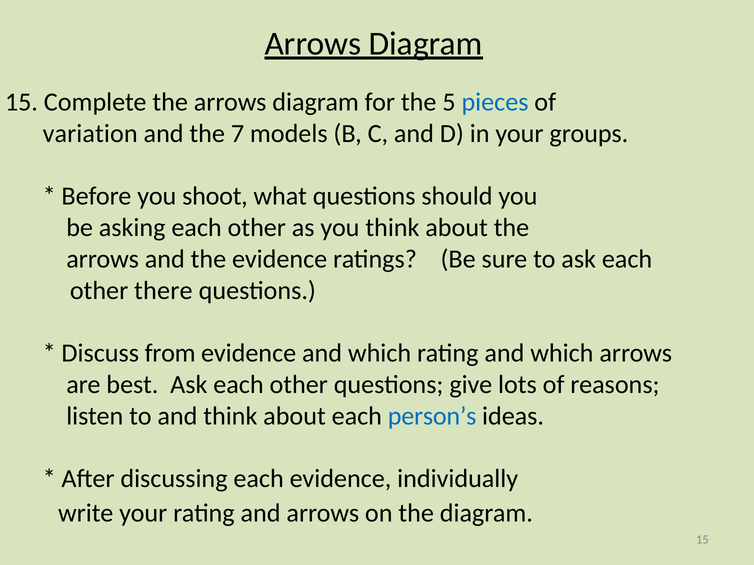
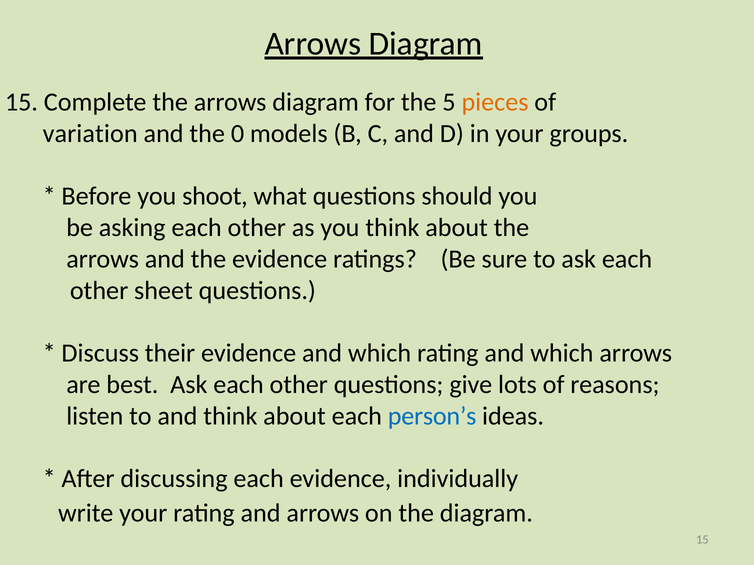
pieces colour: blue -> orange
7: 7 -> 0
there: there -> sheet
from: from -> their
